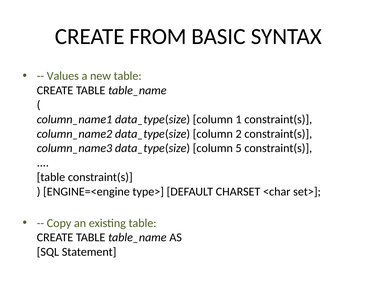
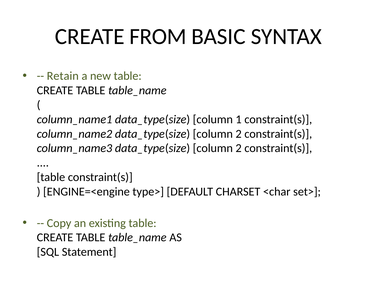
Values: Values -> Retain
column_name3 data_type(size column 5: 5 -> 2
